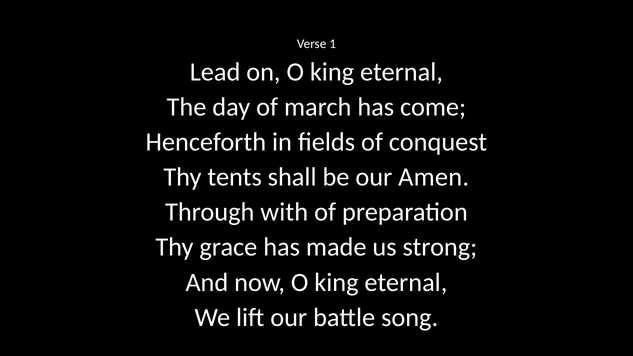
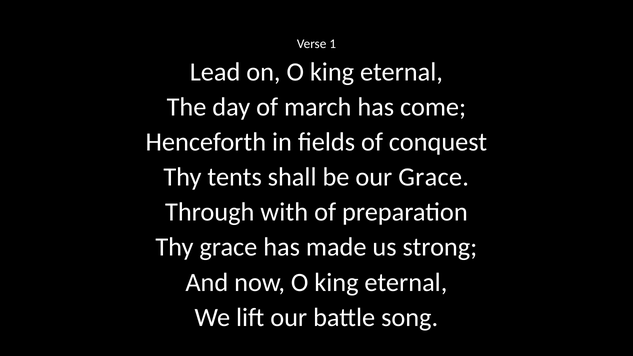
our Amen: Amen -> Grace
